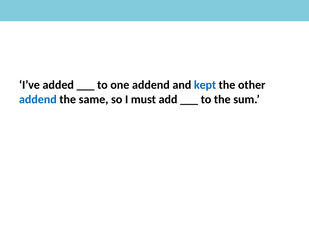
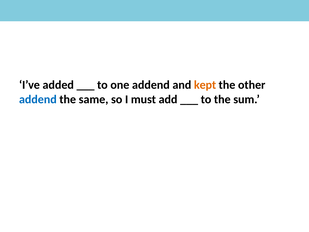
kept colour: blue -> orange
